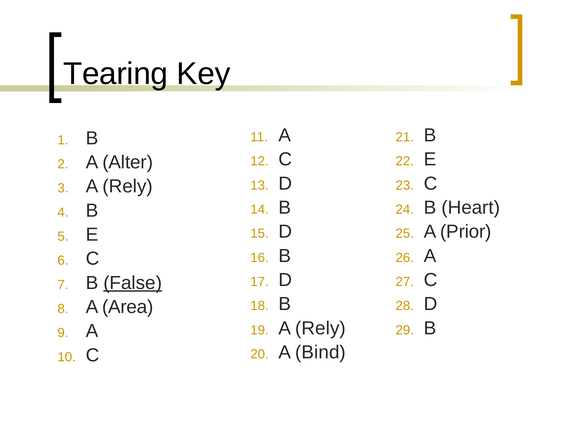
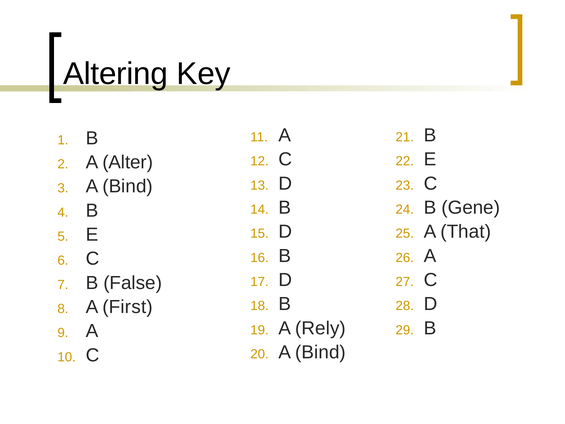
Tearing: Tearing -> Altering
Rely at (128, 186): Rely -> Bind
Heart: Heart -> Gene
Prior: Prior -> That
False underline: present -> none
Area: Area -> First
